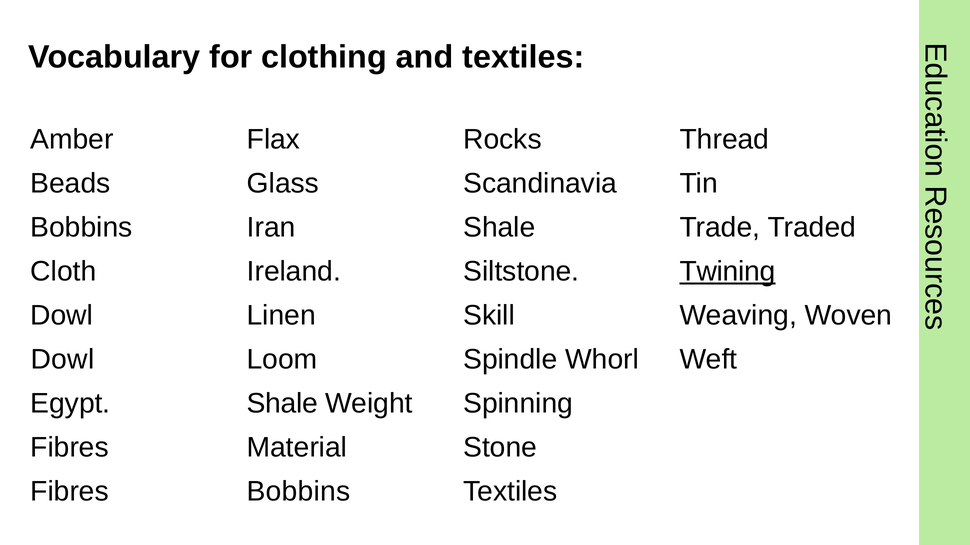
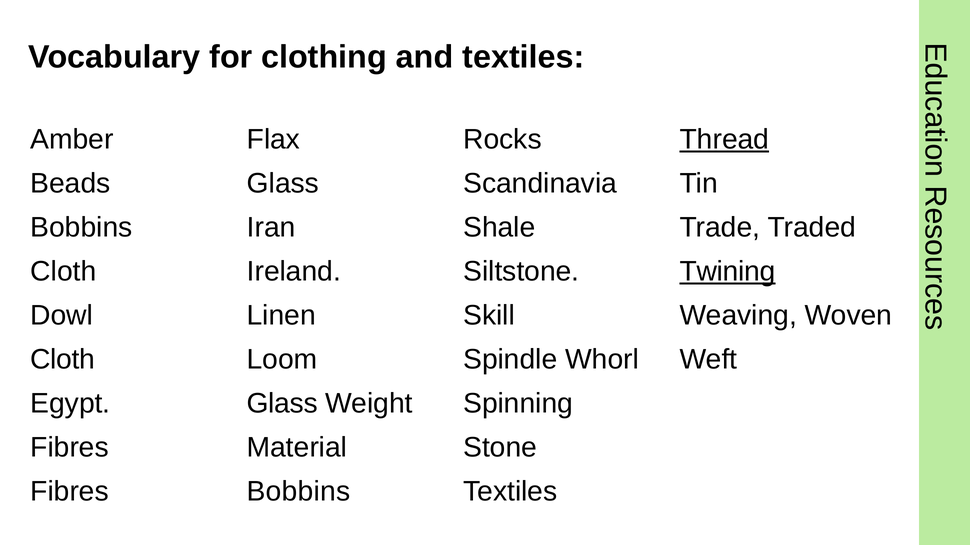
Thread underline: none -> present
Dowl at (62, 360): Dowl -> Cloth
Shale at (282, 404): Shale -> Glass
